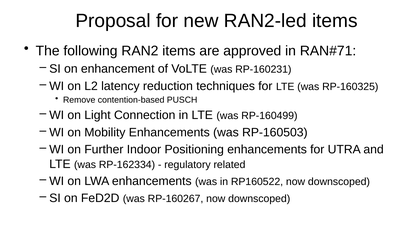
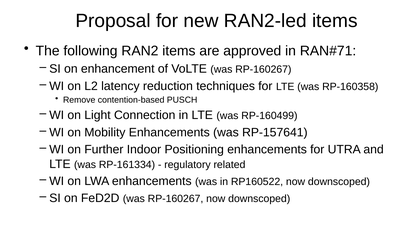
VoLTE was RP-160231: RP-160231 -> RP-160267
RP-160325: RP-160325 -> RP-160358
RP-160503: RP-160503 -> RP-157641
RP-162334: RP-162334 -> RP-161334
